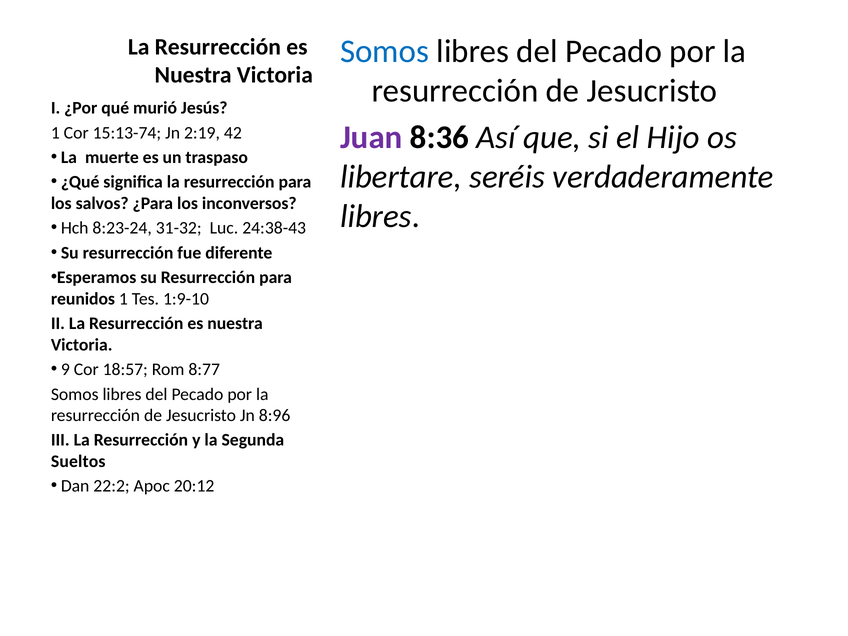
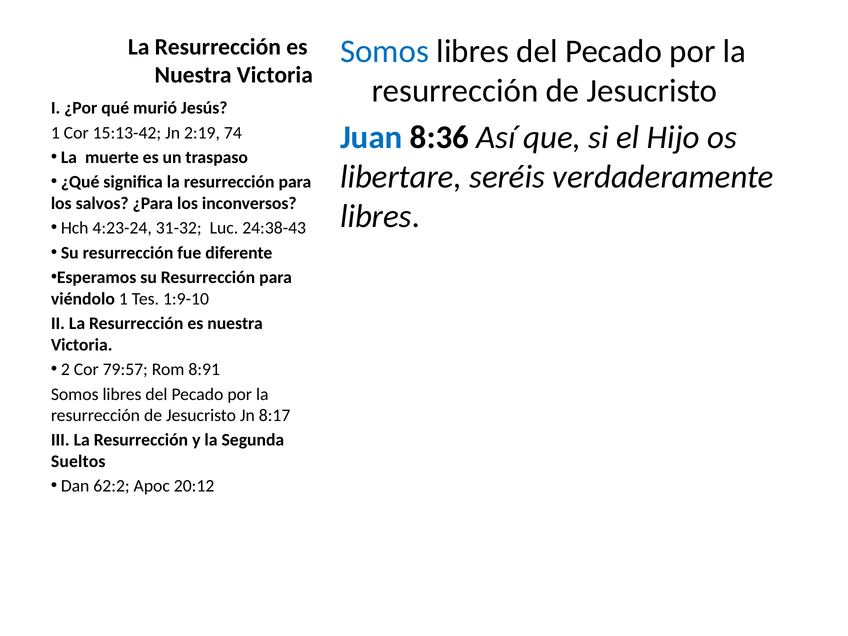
Juan colour: purple -> blue
15:13-74: 15:13-74 -> 15:13-42
42: 42 -> 74
8:23-24: 8:23-24 -> 4:23-24
reunidos: reunidos -> viéndolo
9: 9 -> 2
18:57: 18:57 -> 79:57
8:77: 8:77 -> 8:91
8:96: 8:96 -> 8:17
22:2: 22:2 -> 62:2
